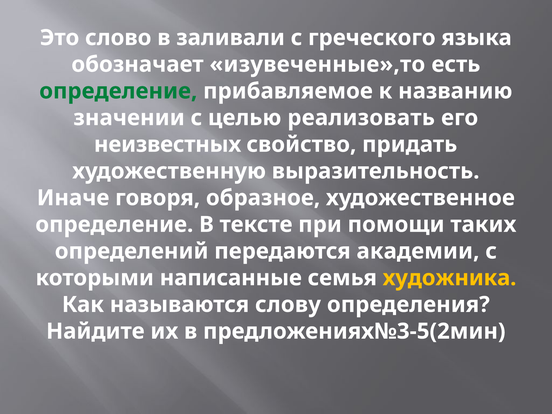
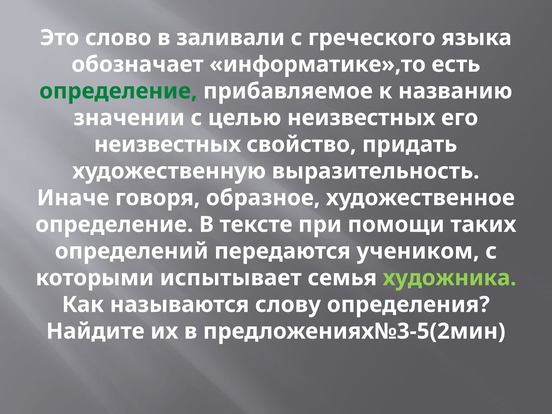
изувеченные»,то: изувеченные»,то -> информатике»,то
реализовать at (361, 118): реализовать -> неизвестных
академии: академии -> учеником
написанные: написанные -> испытывает
художника colour: yellow -> light green
